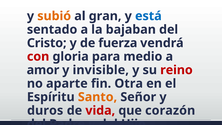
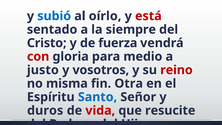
subió colour: orange -> blue
gran: gran -> oírlo
está colour: blue -> red
bajaban: bajaban -> siempre
amor: amor -> justo
invisible: invisible -> vosotros
aparte: aparte -> misma
Santo colour: orange -> blue
corazón: corazón -> resucite
